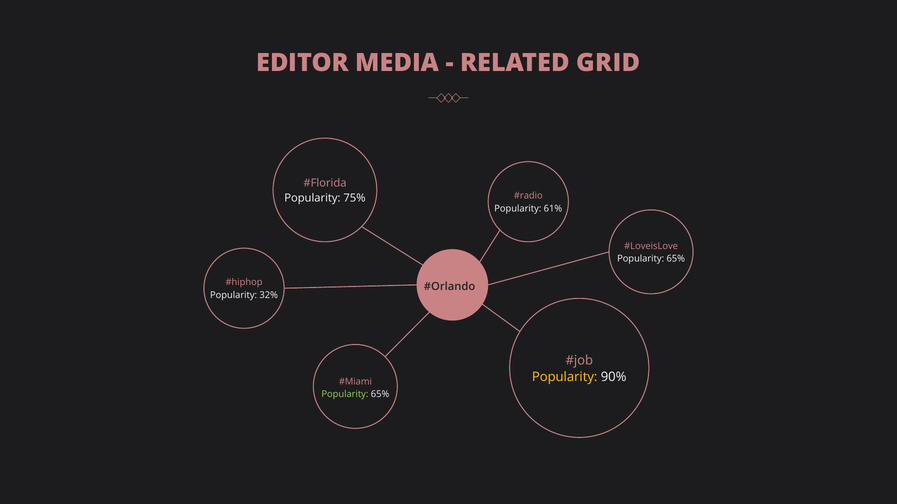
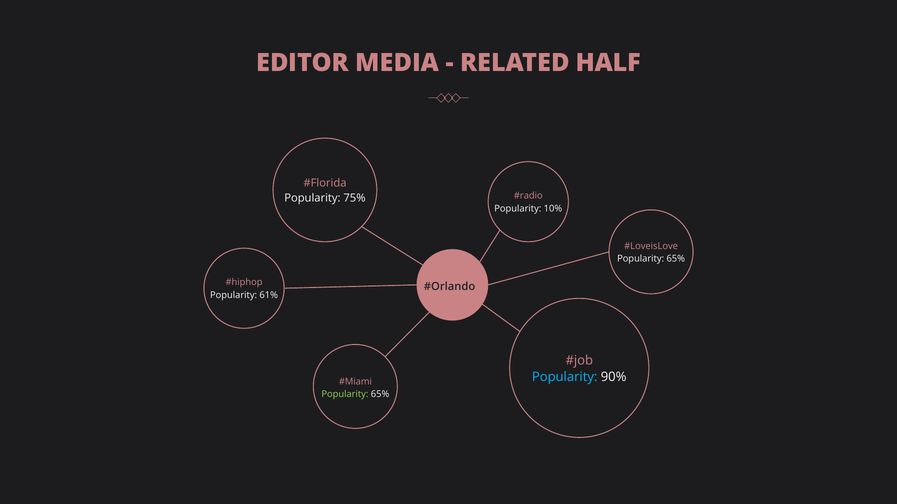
GRID: GRID -> HALF
61%: 61% -> 10%
32%: 32% -> 61%
Popularity at (565, 377) colour: yellow -> light blue
